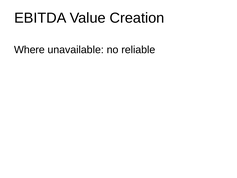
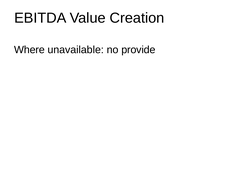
reliable: reliable -> provide
